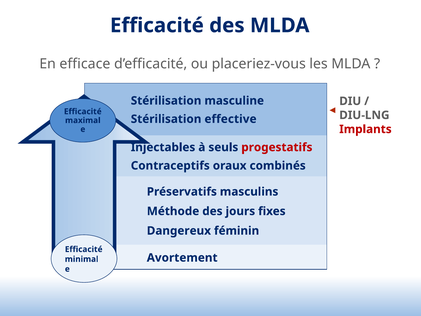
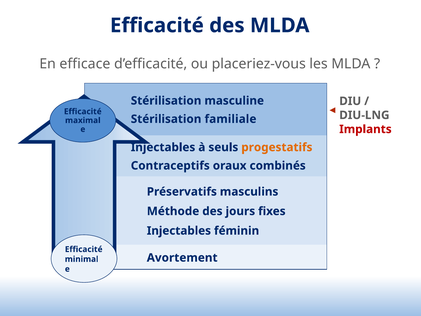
effective at (230, 119): effective -> familiale
progestatifs colour: red -> orange
Dangereux at (179, 231): Dangereux -> Injectables
